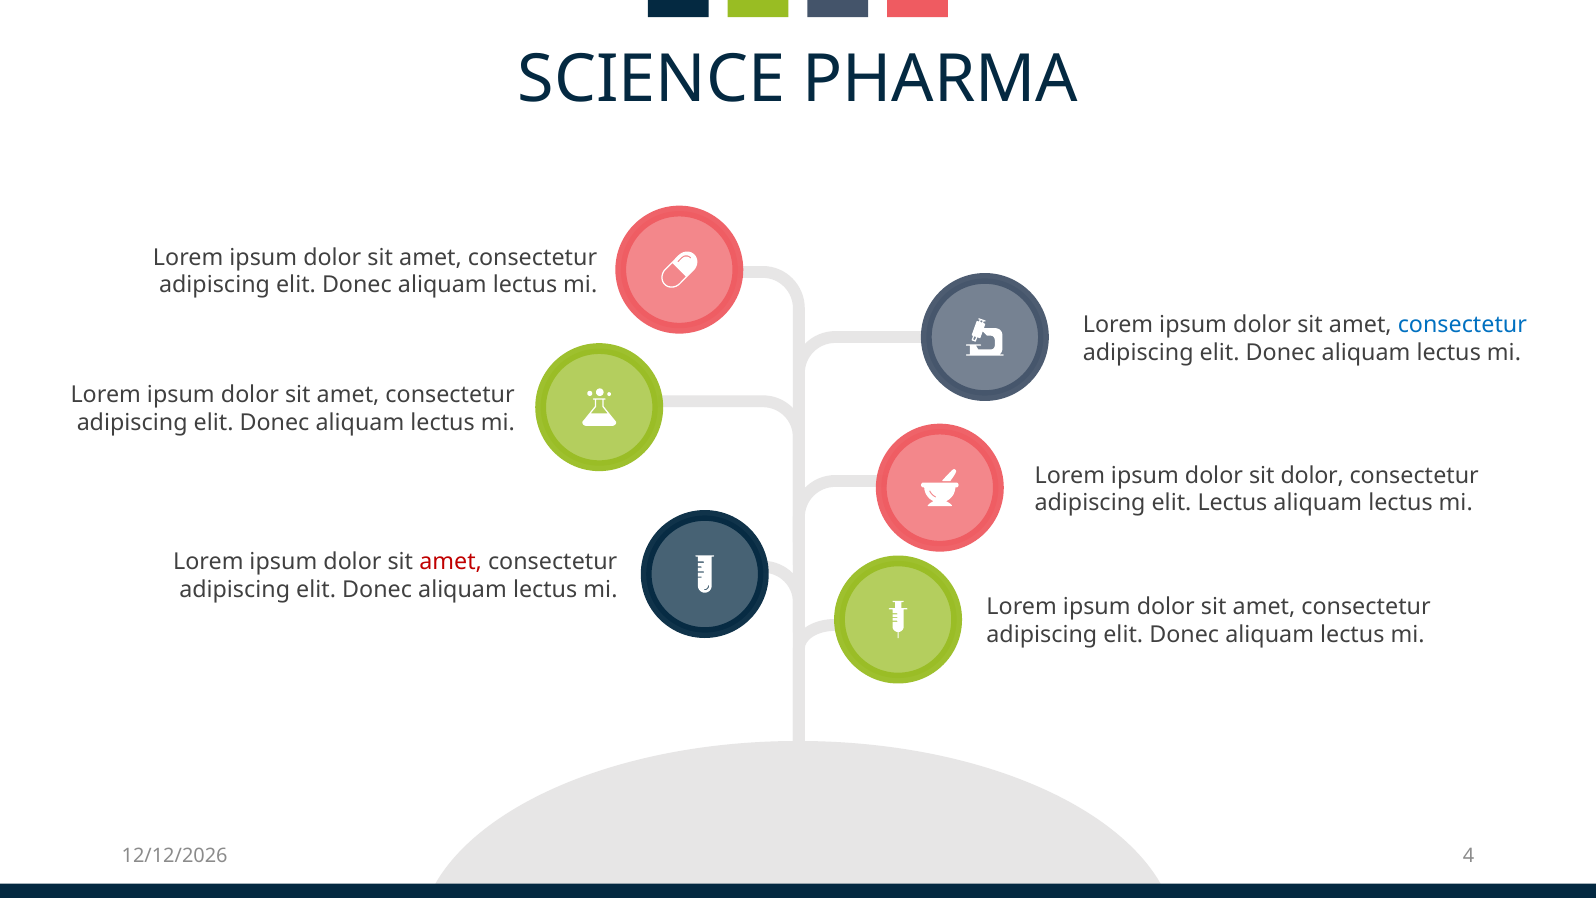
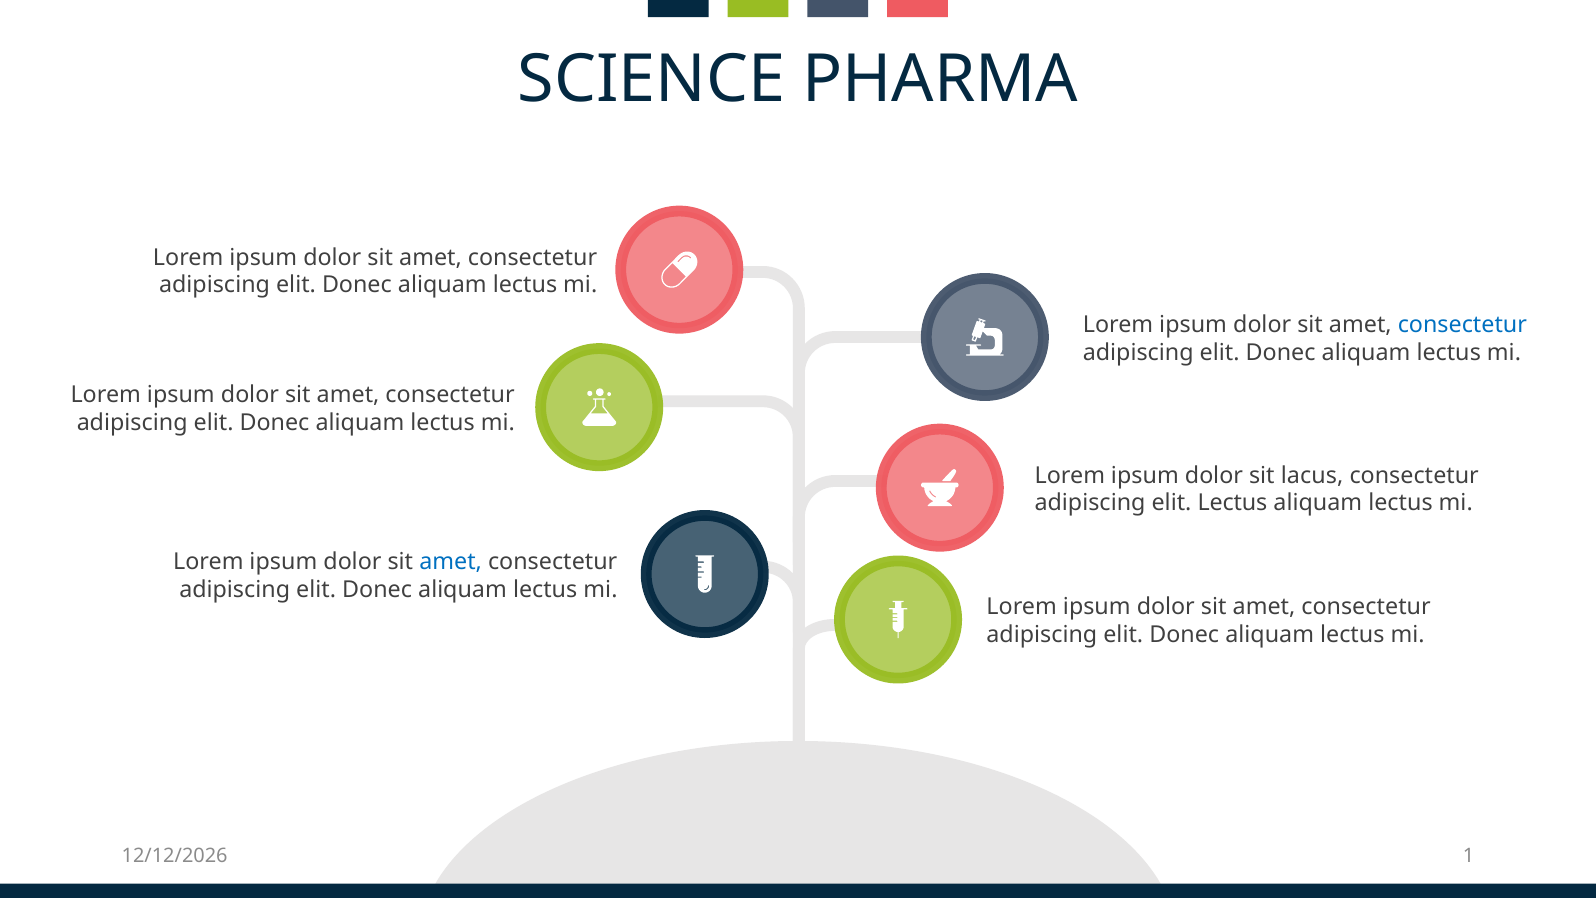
sit dolor: dolor -> lacus
amet at (451, 562) colour: red -> blue
4: 4 -> 1
